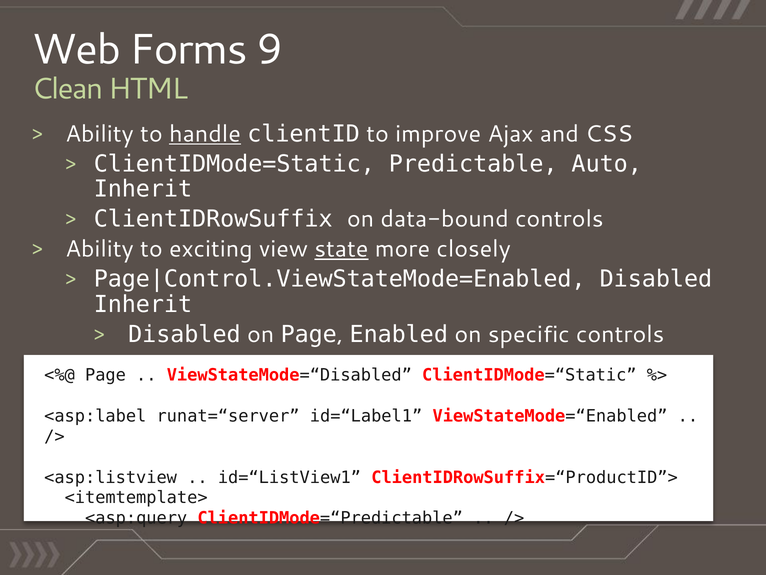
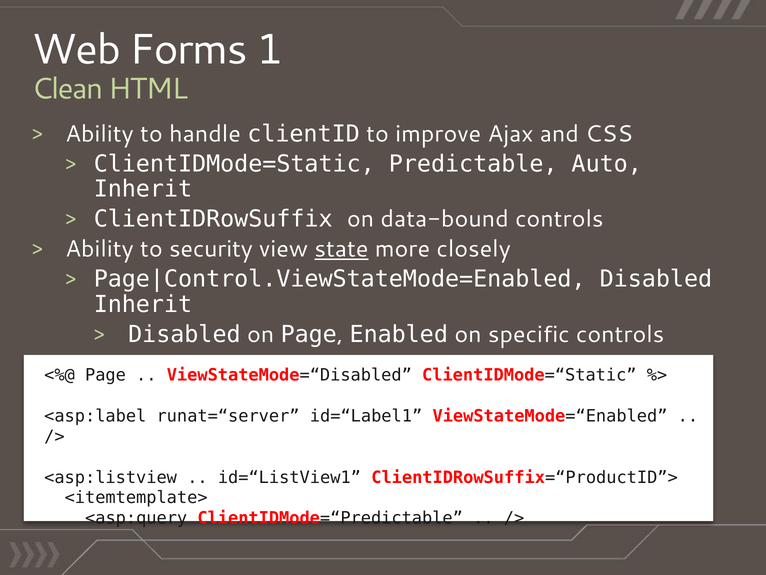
9: 9 -> 1
handle underline: present -> none
exciting: exciting -> security
